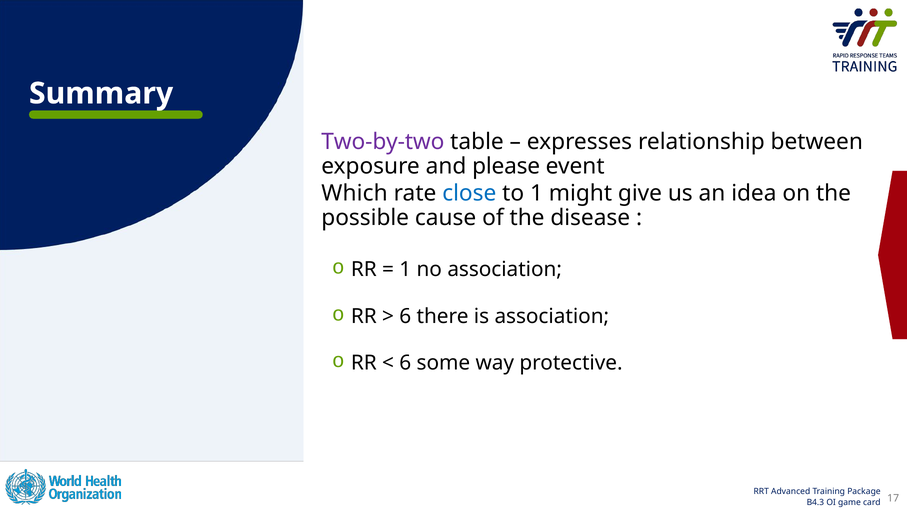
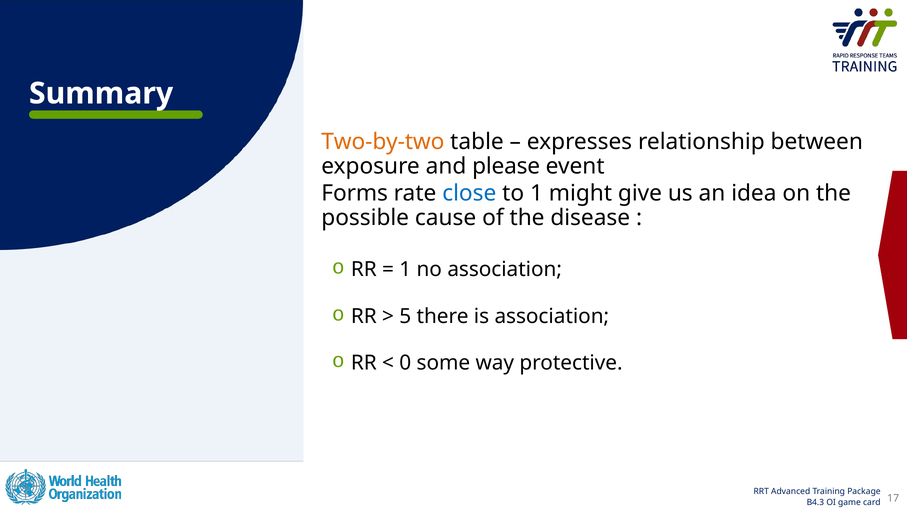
Two-by-two colour: purple -> orange
Which: Which -> Forms
6 at (405, 316): 6 -> 5
6 at (405, 363): 6 -> 0
